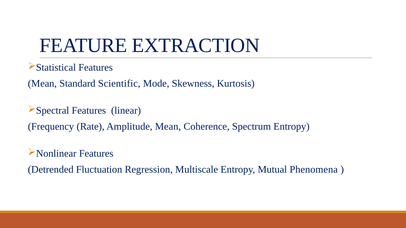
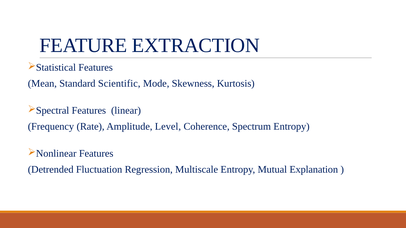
Amplitude Mean: Mean -> Level
Phenomena: Phenomena -> Explanation
